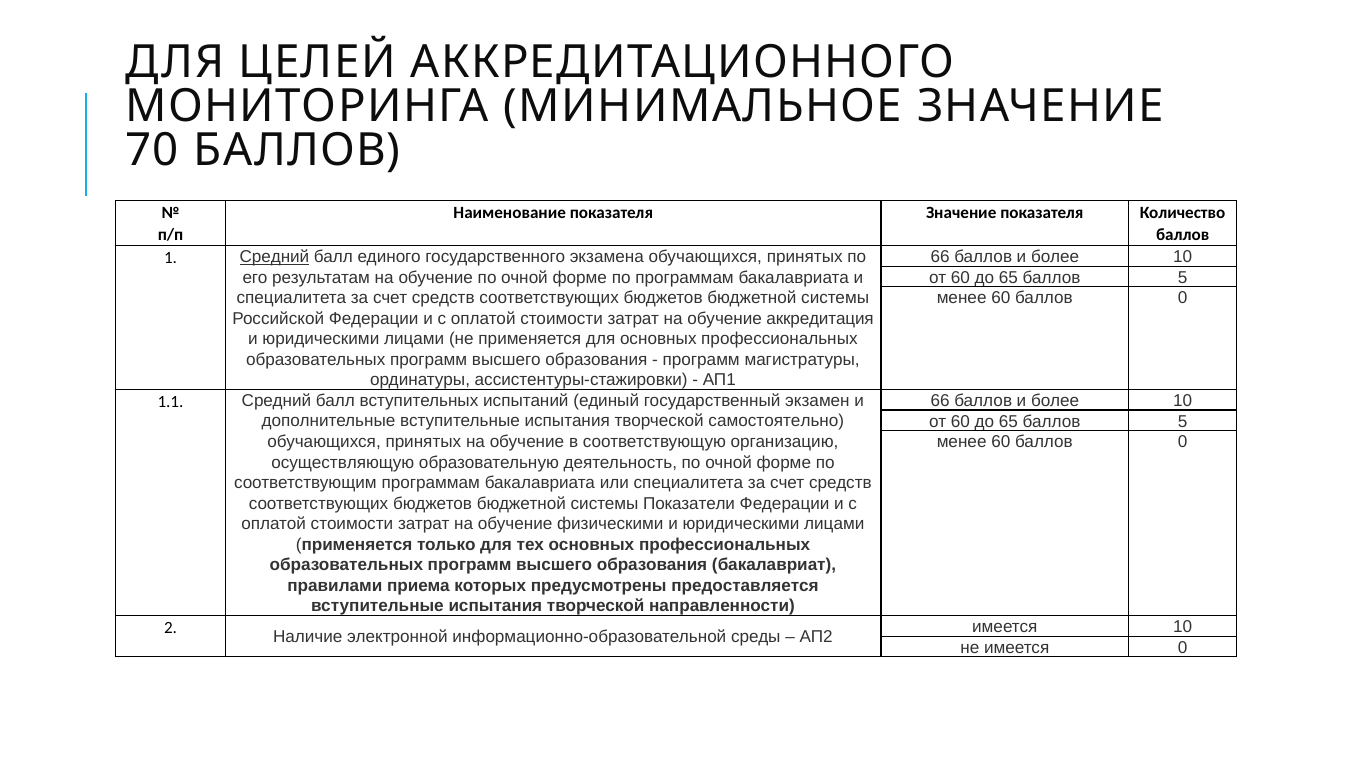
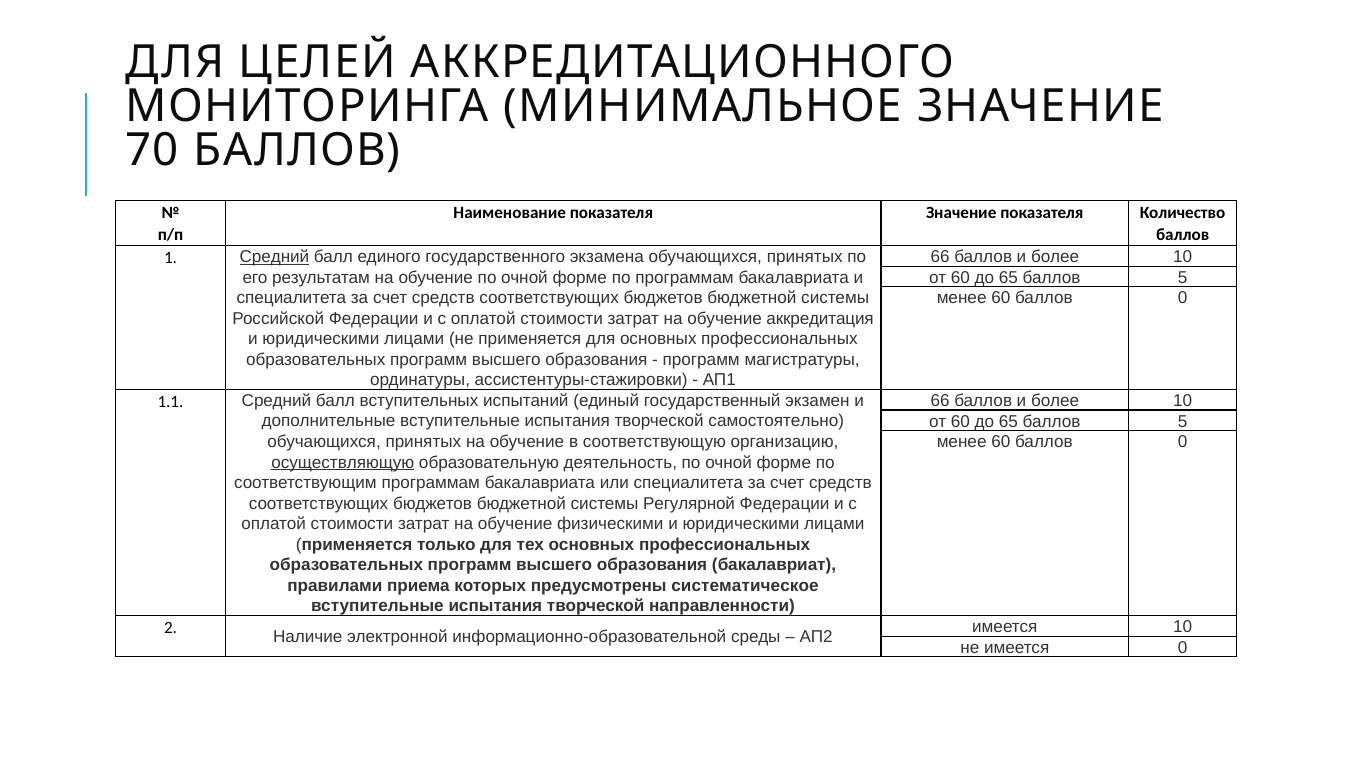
осуществляющую underline: none -> present
Показатели: Показатели -> Регулярной
предоставляется: предоставляется -> систематическое
